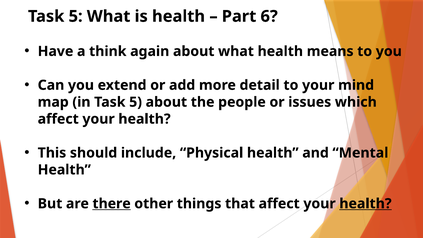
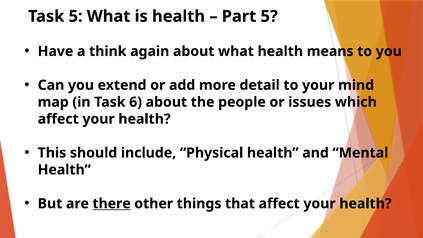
Part 6: 6 -> 5
in Task 5: 5 -> 6
health at (365, 204) underline: present -> none
